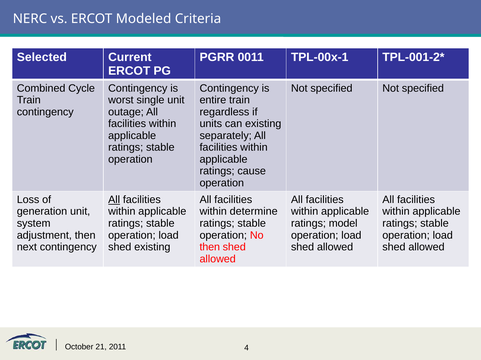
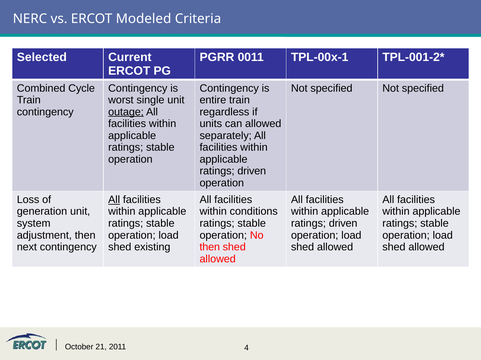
outage underline: none -> present
can existing: existing -> allowed
cause at (252, 171): cause -> driven
determine: determine -> conditions
model at (343, 224): model -> driven
